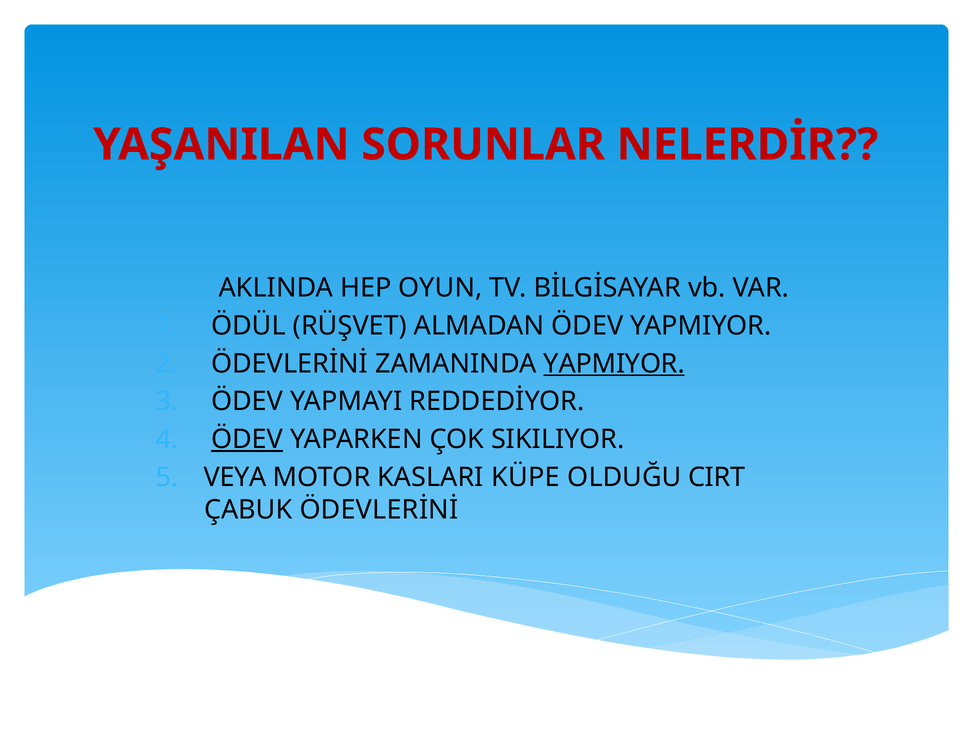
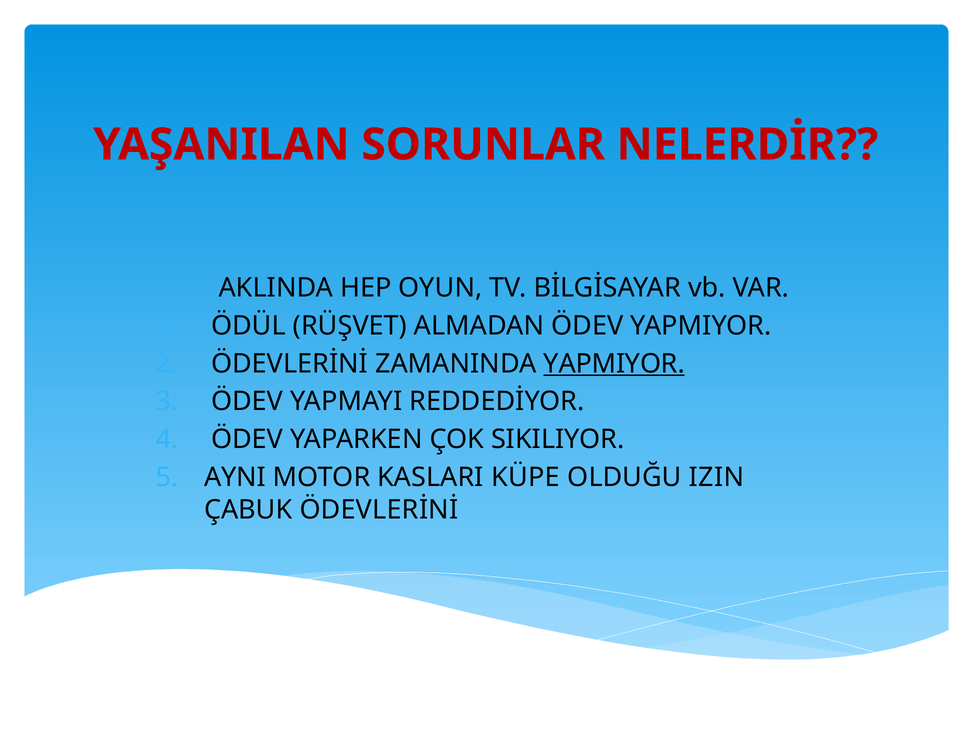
ÖDEV at (247, 439) underline: present -> none
VEYA: VEYA -> AYNI
CIRT: CIRT -> IZIN
